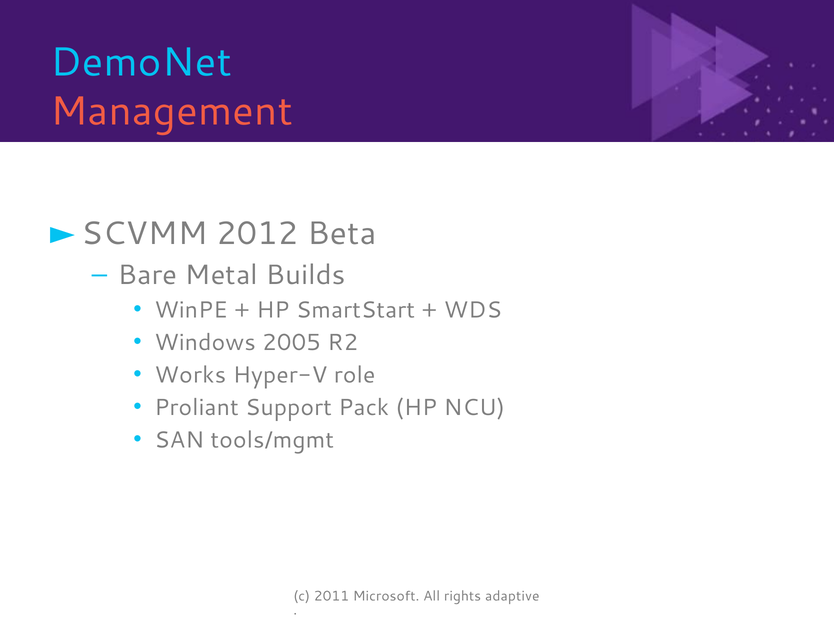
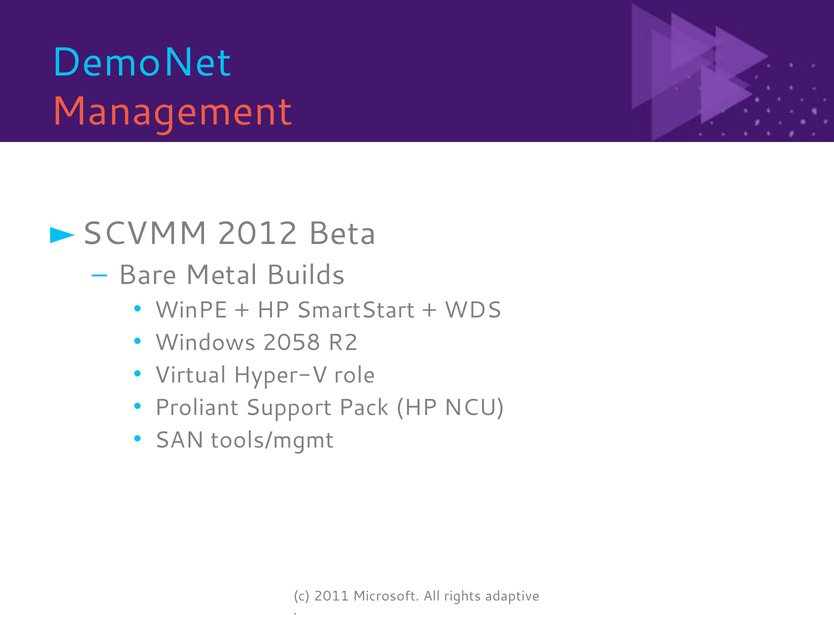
2005: 2005 -> 2058
Works: Works -> Virtual
